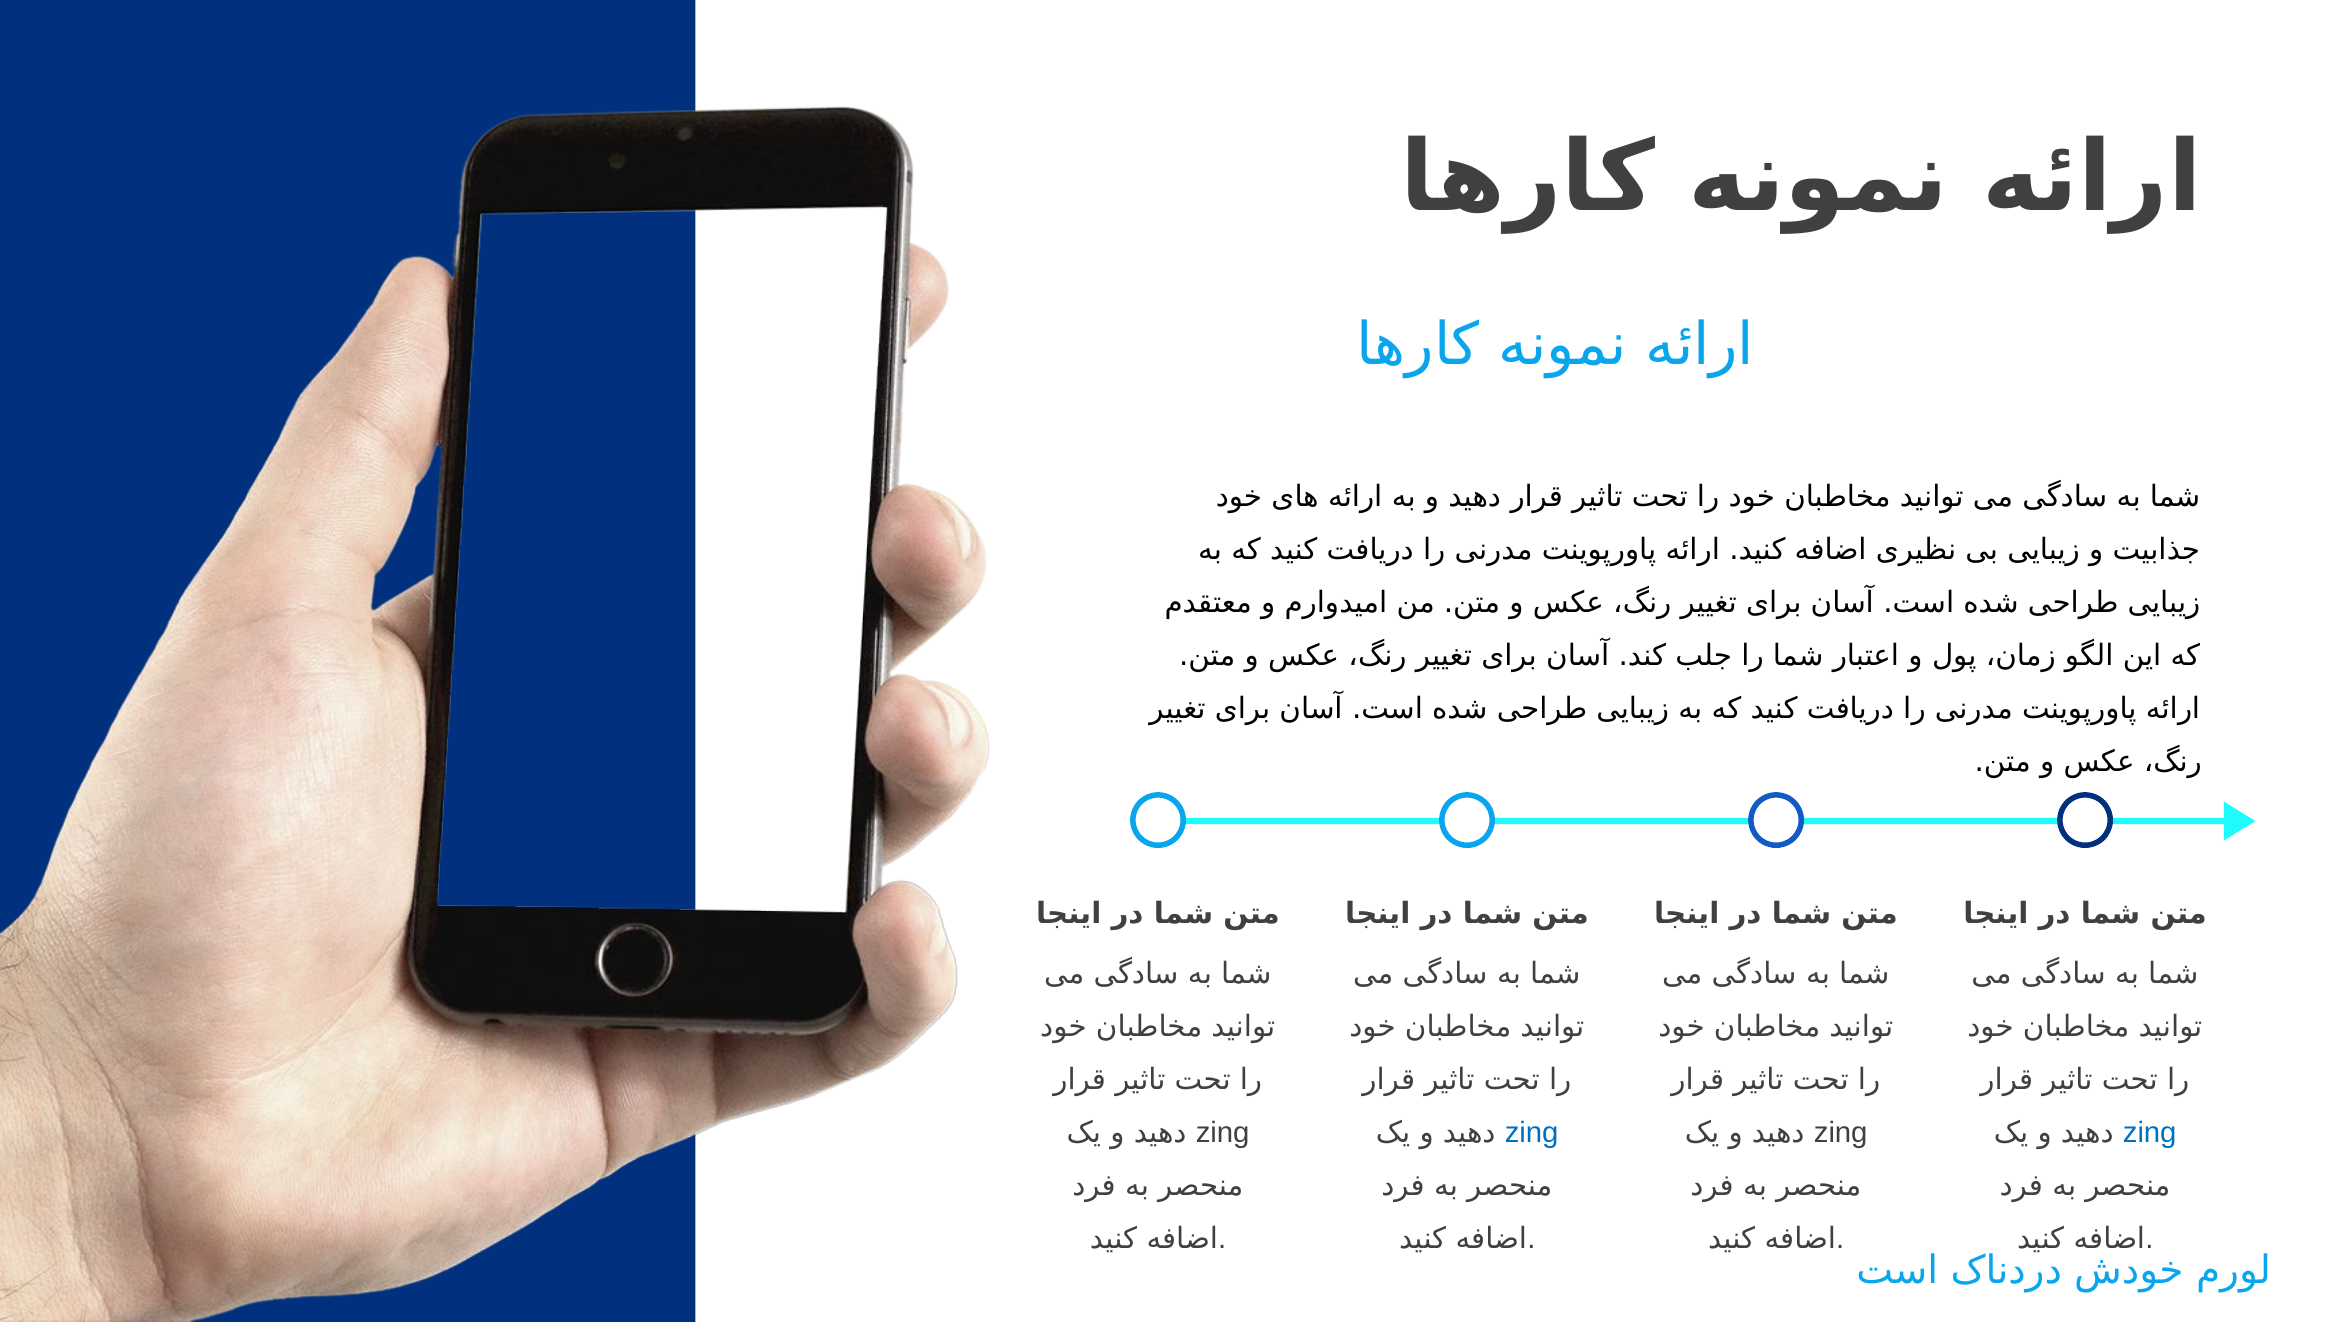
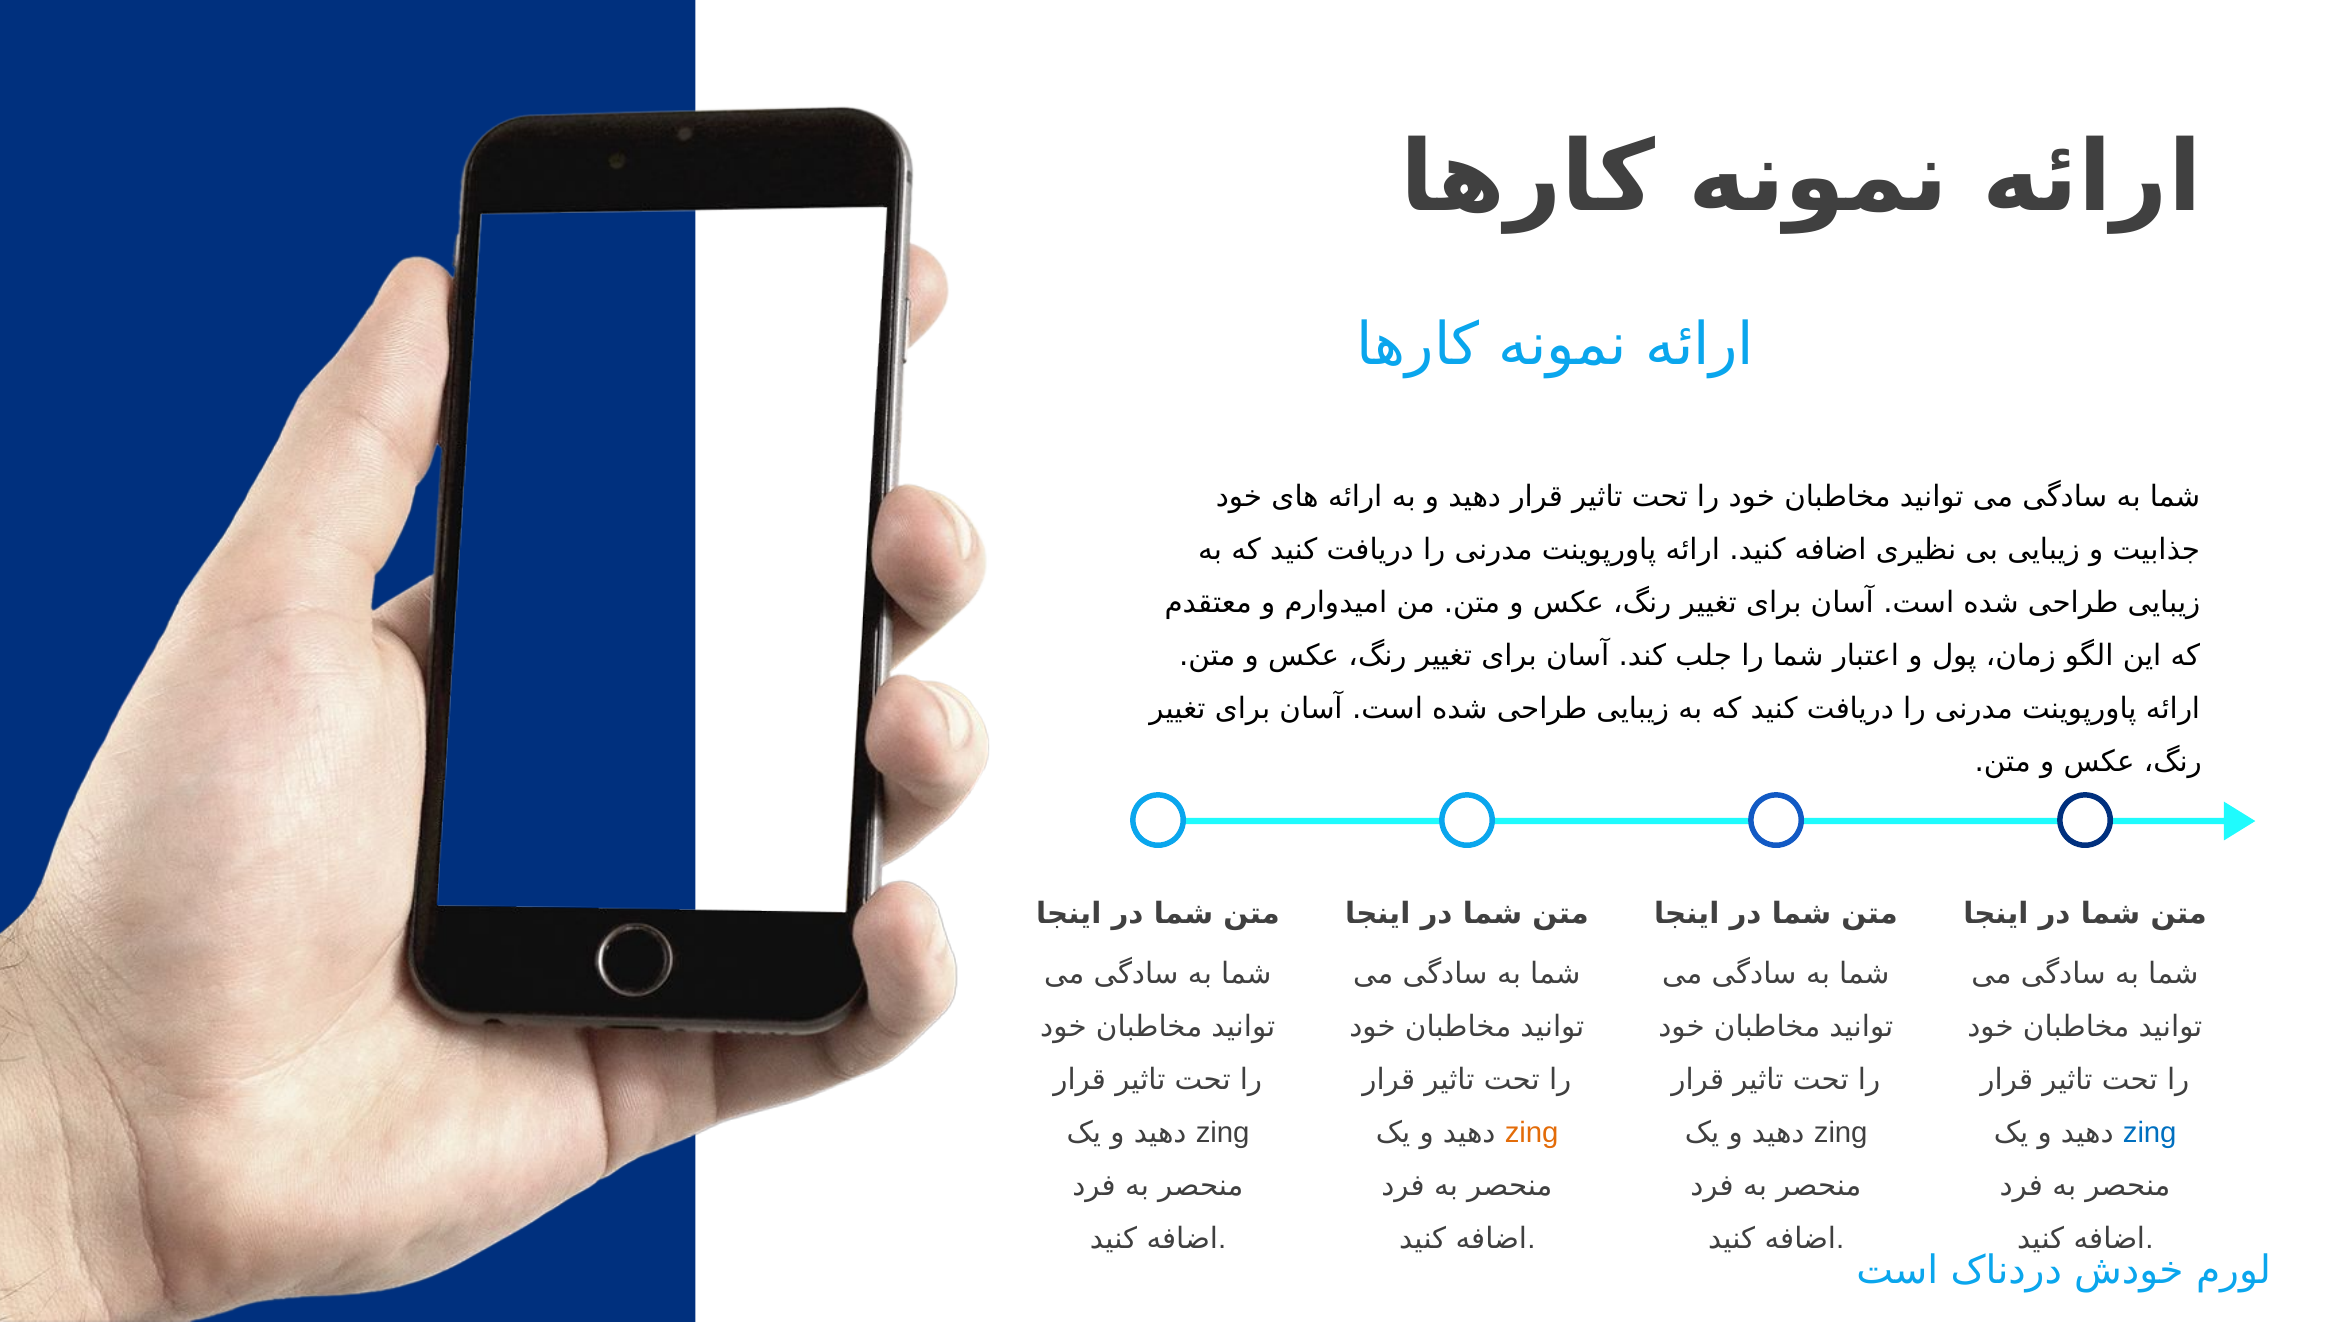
zing at (1532, 1133) colour: blue -> orange
